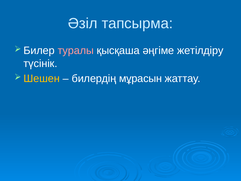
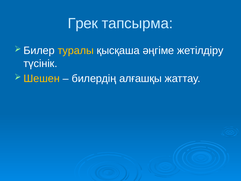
Әзіл: Әзіл -> Грек
туралы colour: pink -> yellow
мұрасын: мұрасын -> алғашқы
